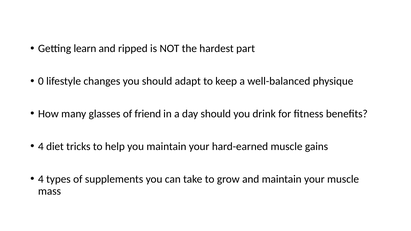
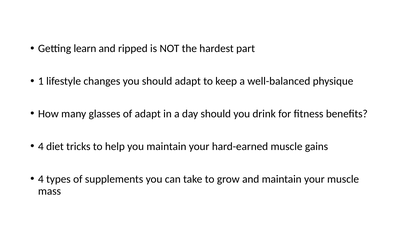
0: 0 -> 1
of friend: friend -> adapt
